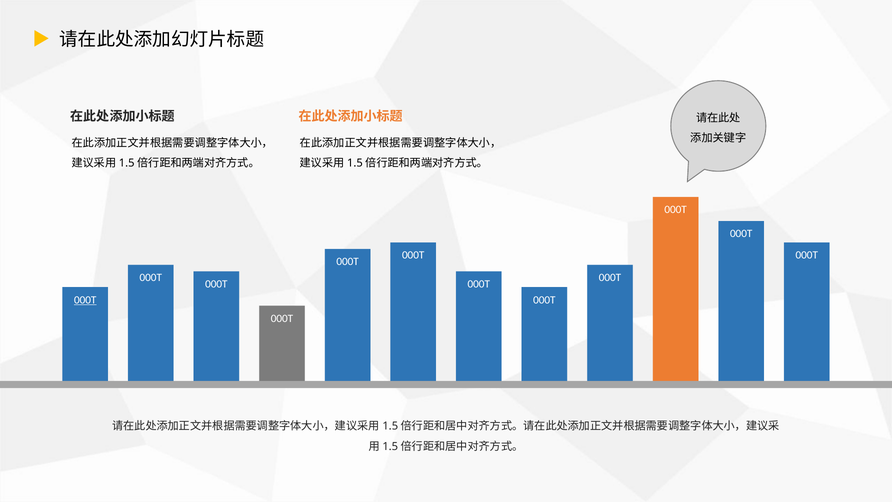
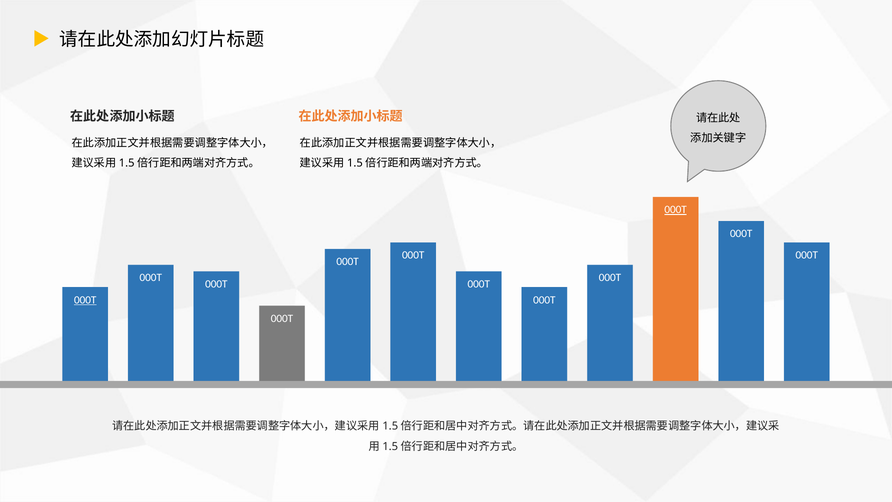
000T at (676, 210) underline: none -> present
